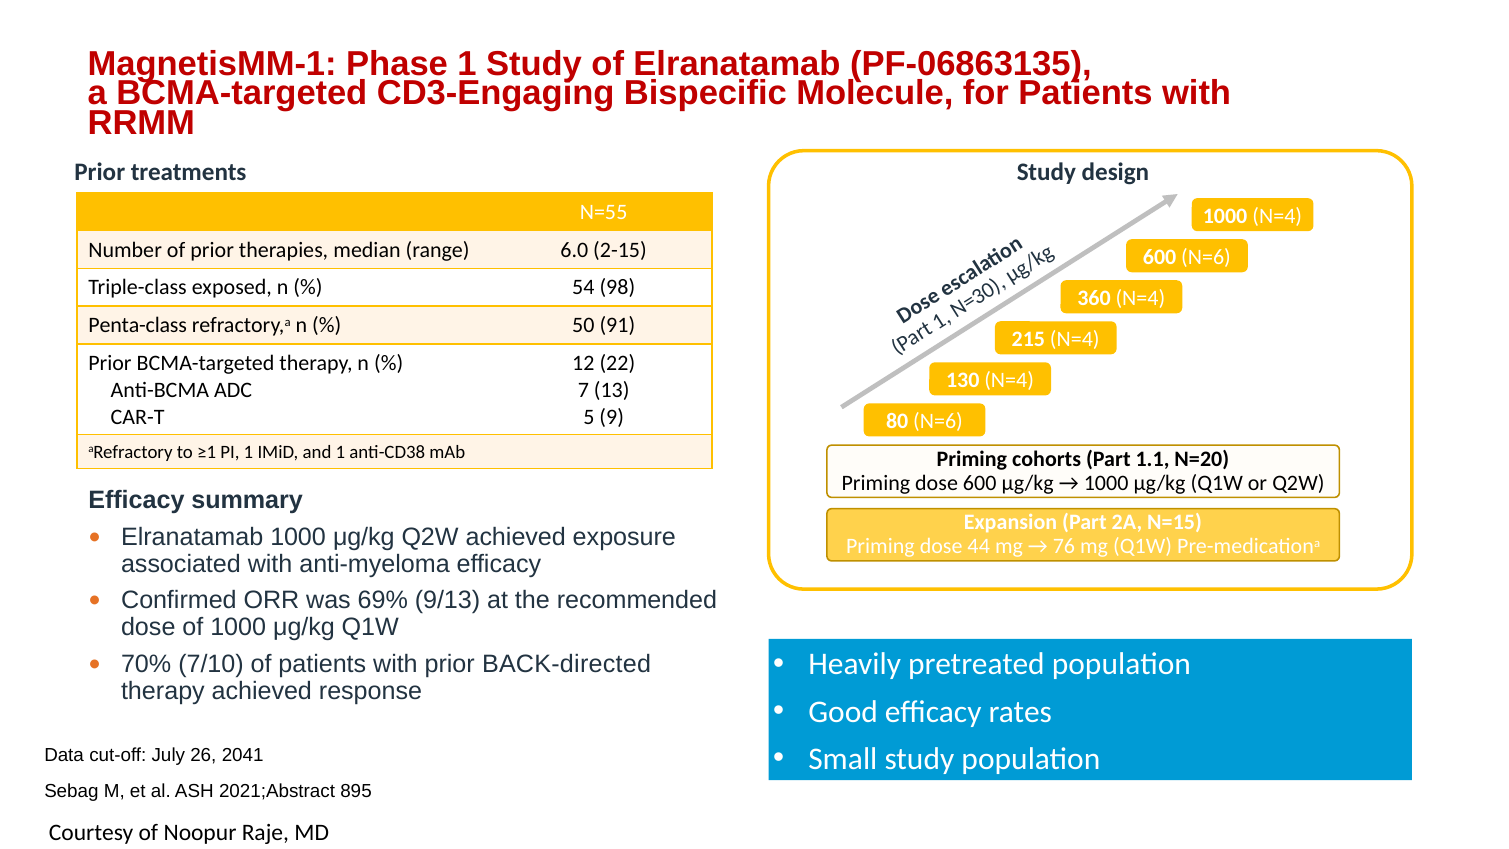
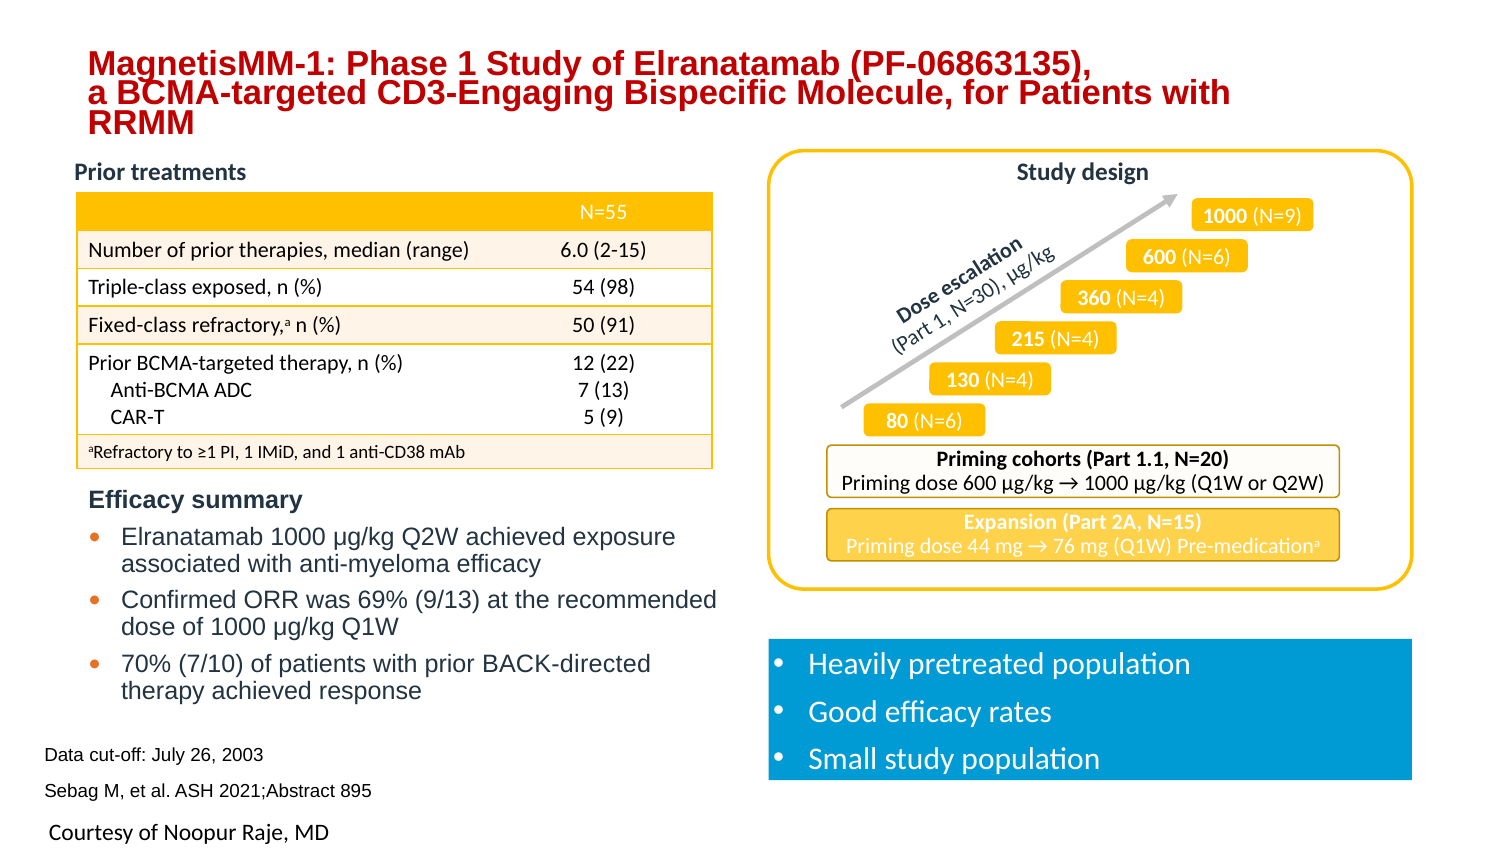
1000 N=4: N=4 -> N=9
Penta-class: Penta-class -> Fixed-class
2041: 2041 -> 2003
